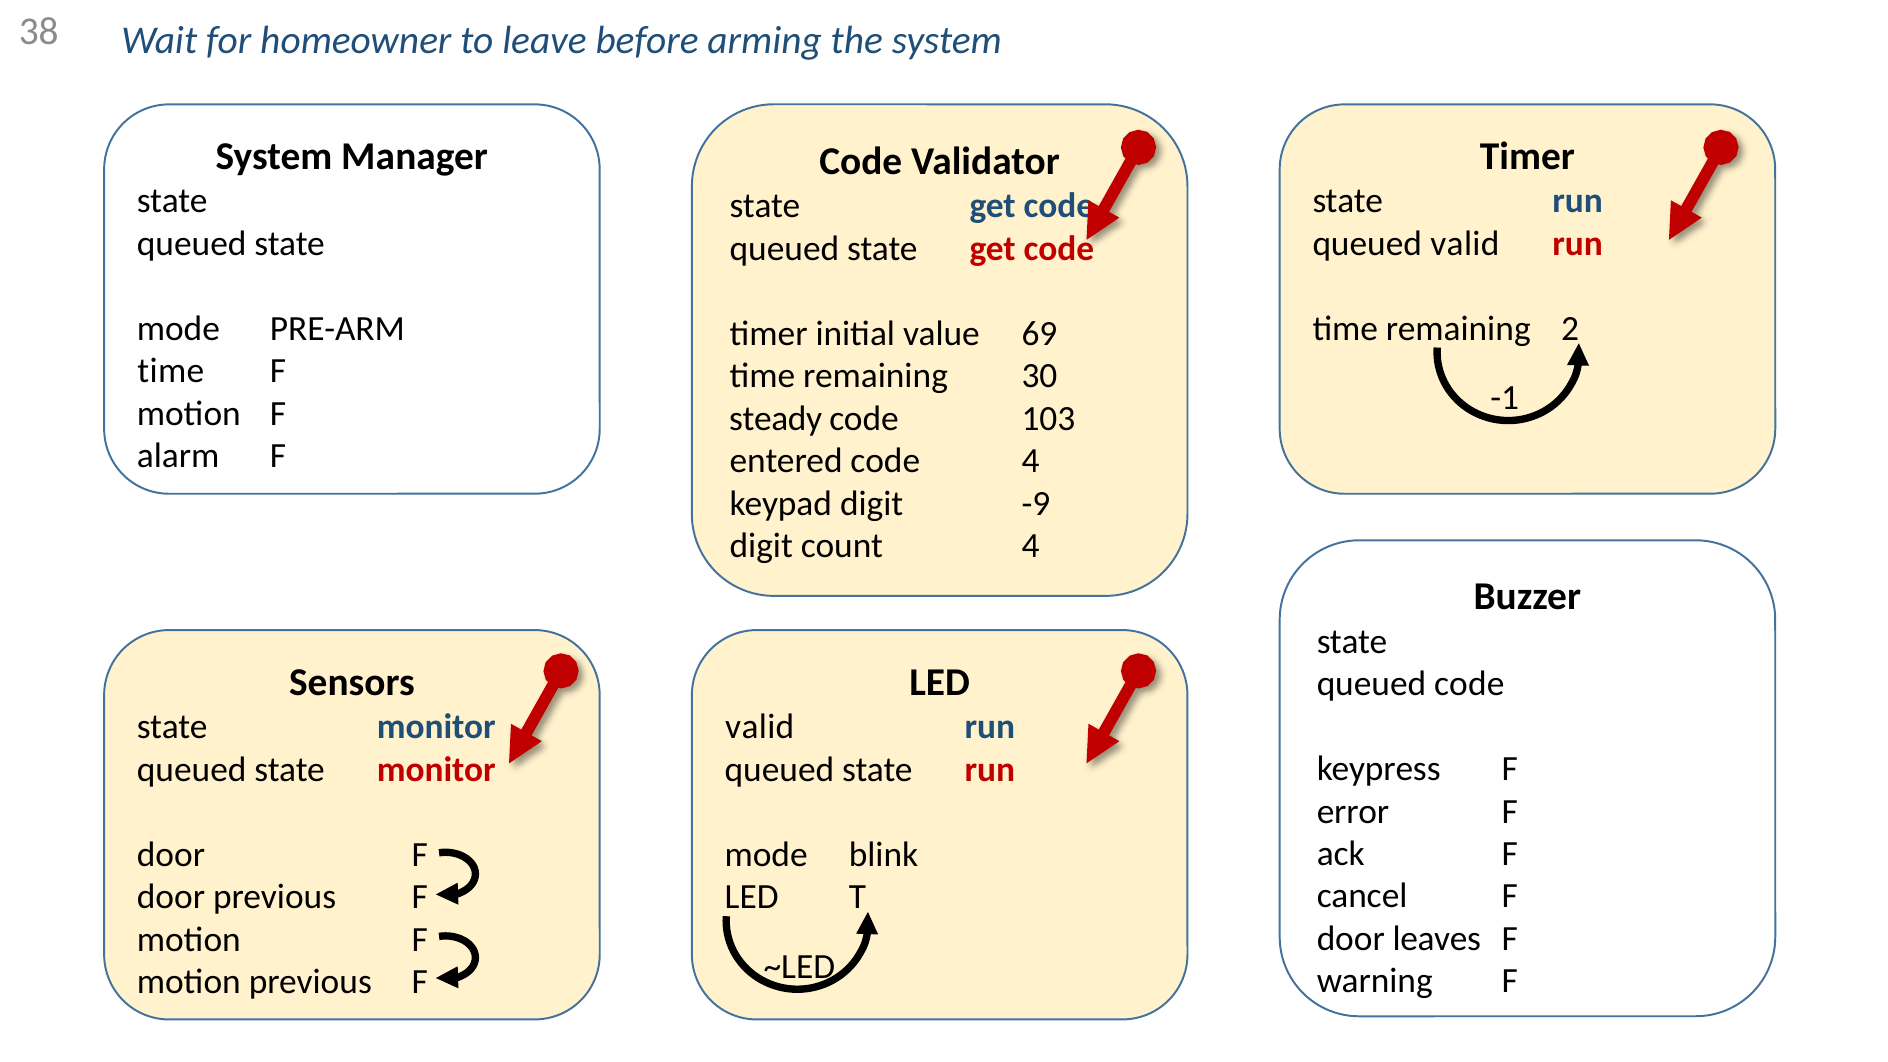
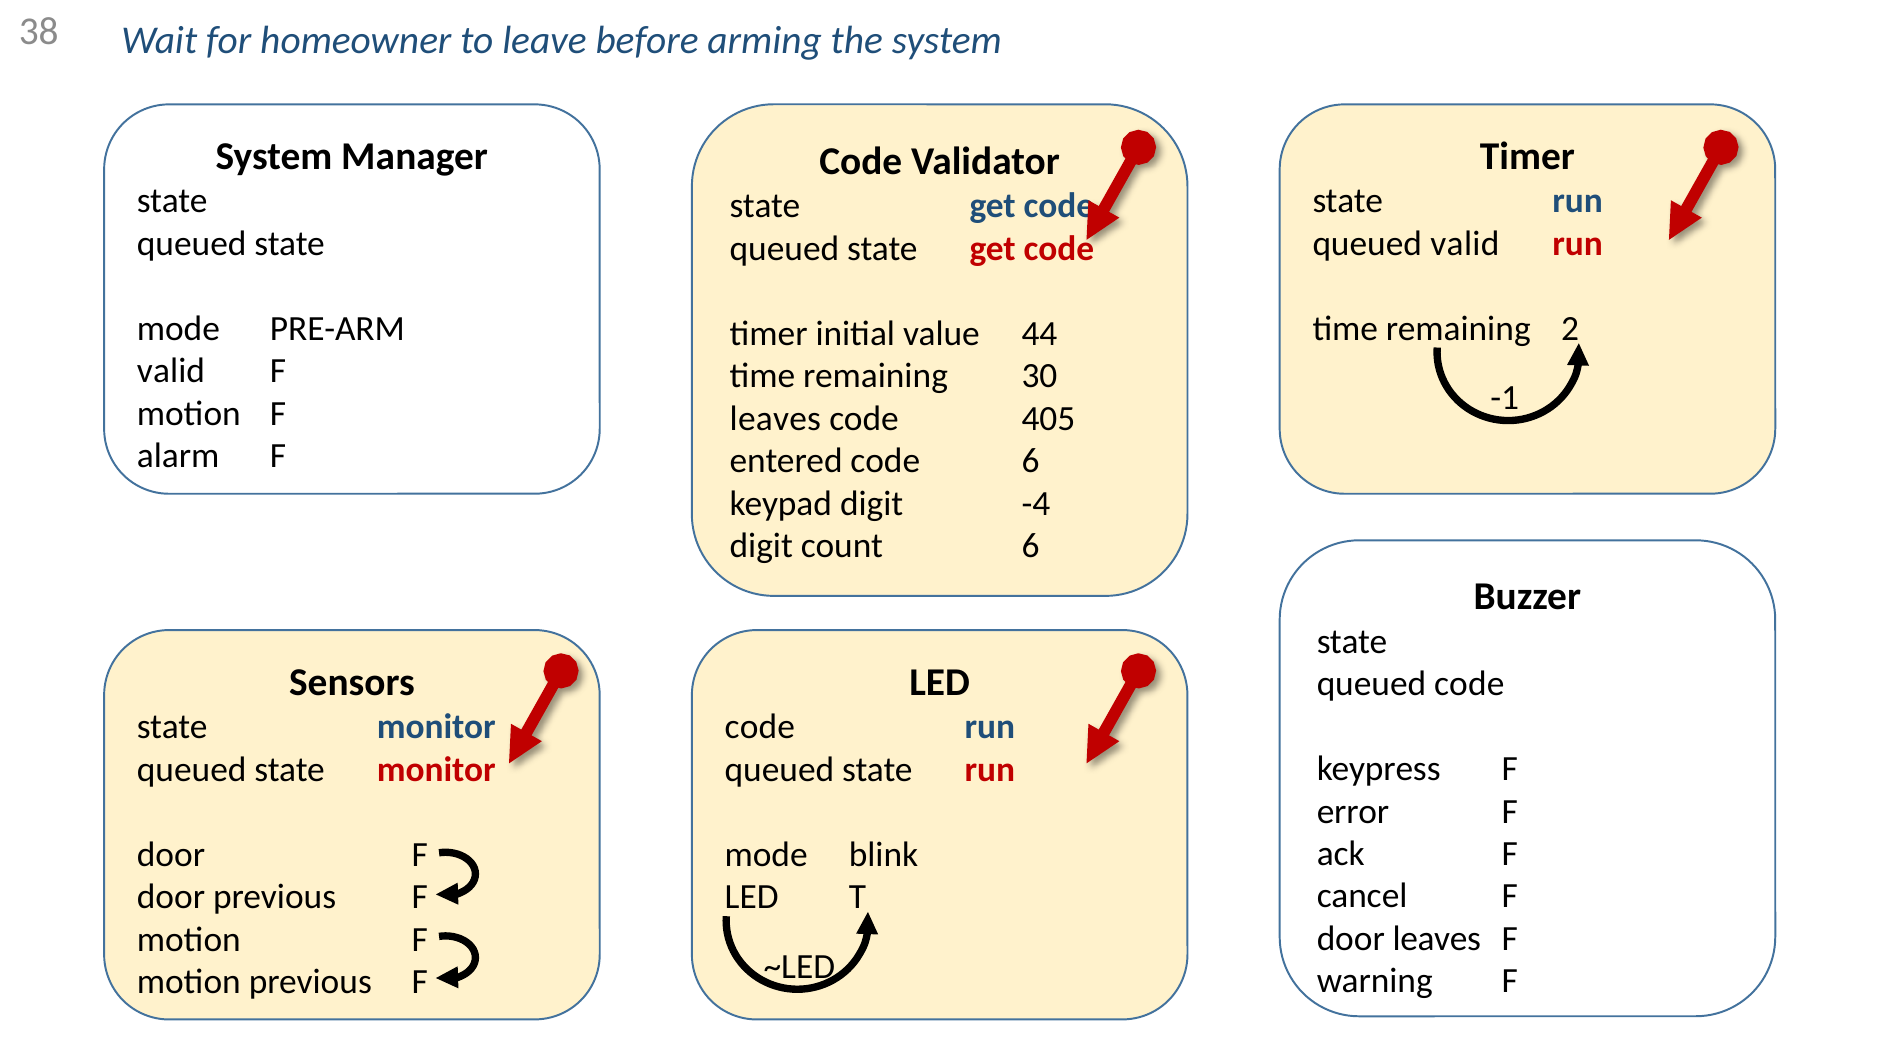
69: 69 -> 44
time at (171, 371): time -> valid
steady at (776, 419): steady -> leaves
103: 103 -> 405
code 4: 4 -> 6
-9: -9 -> -4
count 4: 4 -> 6
valid at (760, 727): valid -> code
